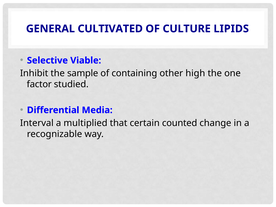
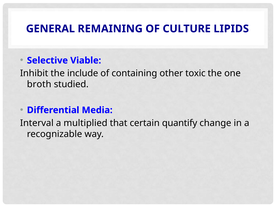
CULTIVATED: CULTIVATED -> REMAINING
sample: sample -> include
high: high -> toxic
factor: factor -> broth
counted: counted -> quantify
